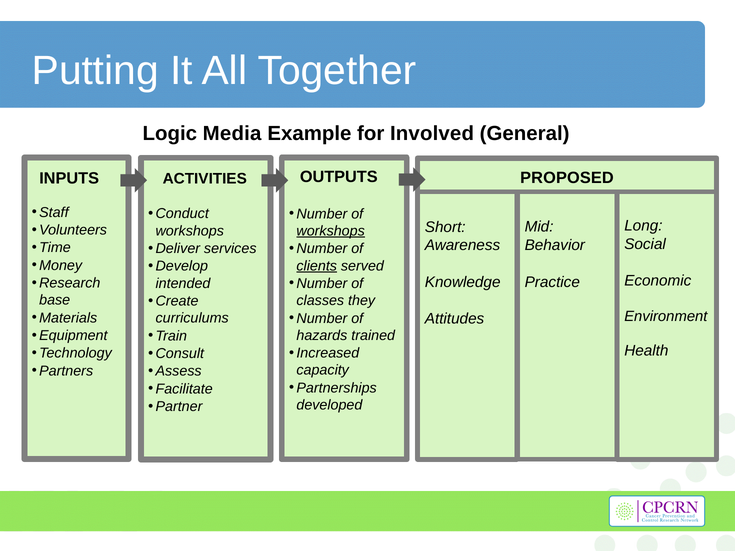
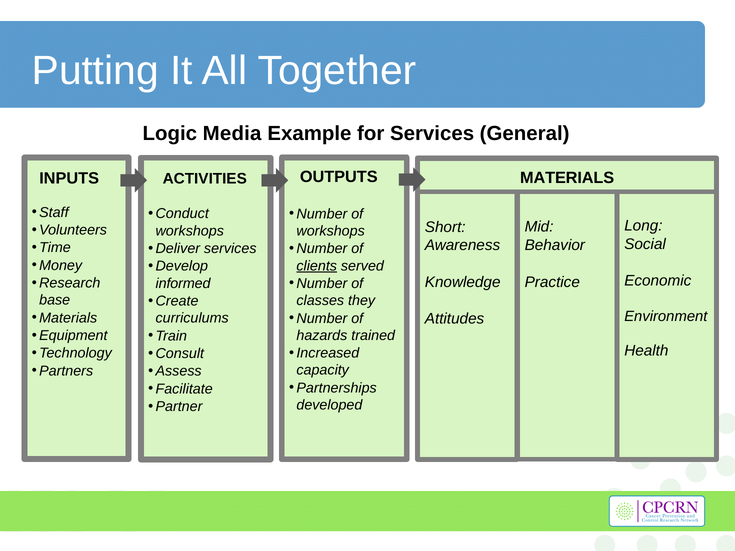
for Involved: Involved -> Services
PROPOSED at (567, 178): PROPOSED -> MATERIALS
workshops at (331, 231) underline: present -> none
intended: intended -> informed
